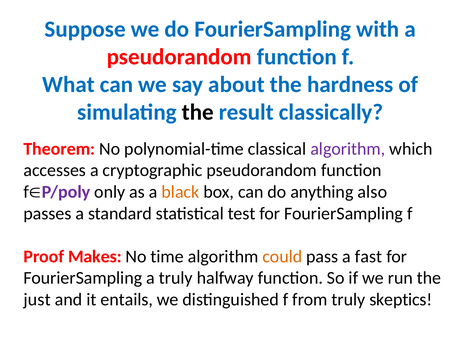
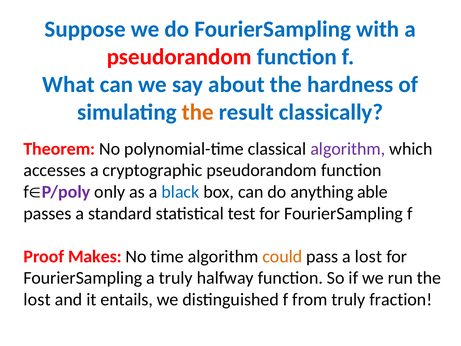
the at (198, 112) colour: black -> orange
black colour: orange -> blue
also: also -> able
a fast: fast -> lost
just at (37, 299): just -> lost
skeptics: skeptics -> fraction
